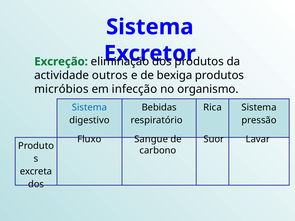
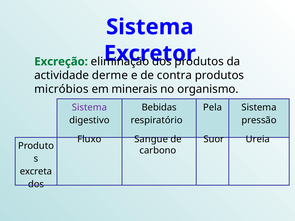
outros: outros -> derme
bexiga: bexiga -> contra
infecção: infecção -> minerais
Sistema at (89, 107) colour: blue -> purple
Rica: Rica -> Pela
Lavar: Lavar -> Ureia
